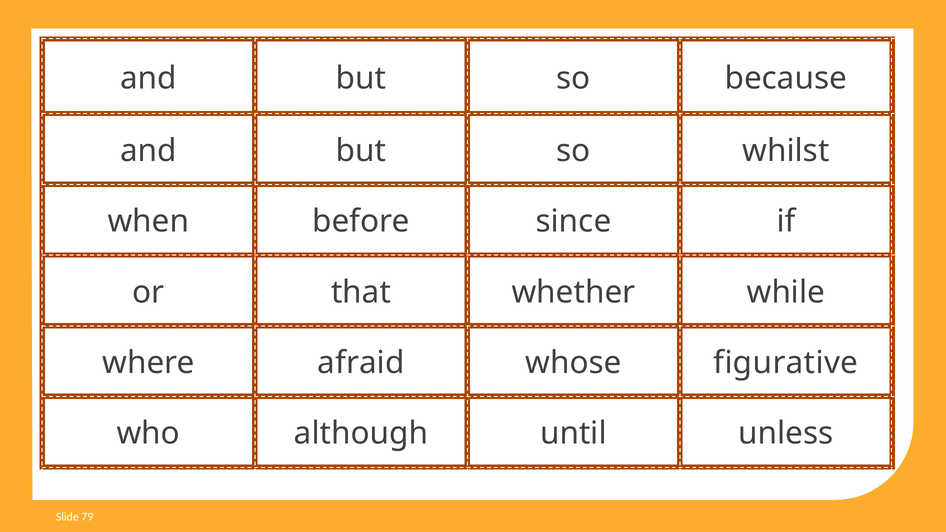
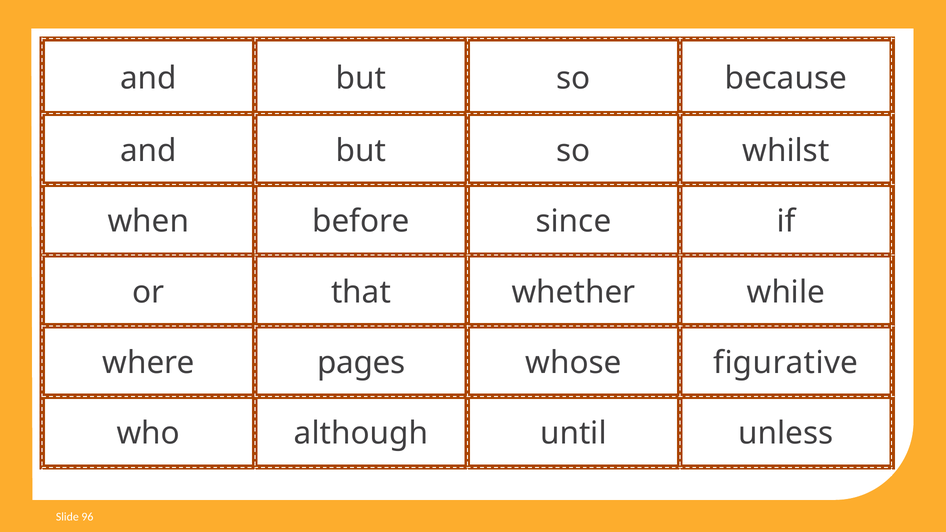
afraid: afraid -> pages
79: 79 -> 96
